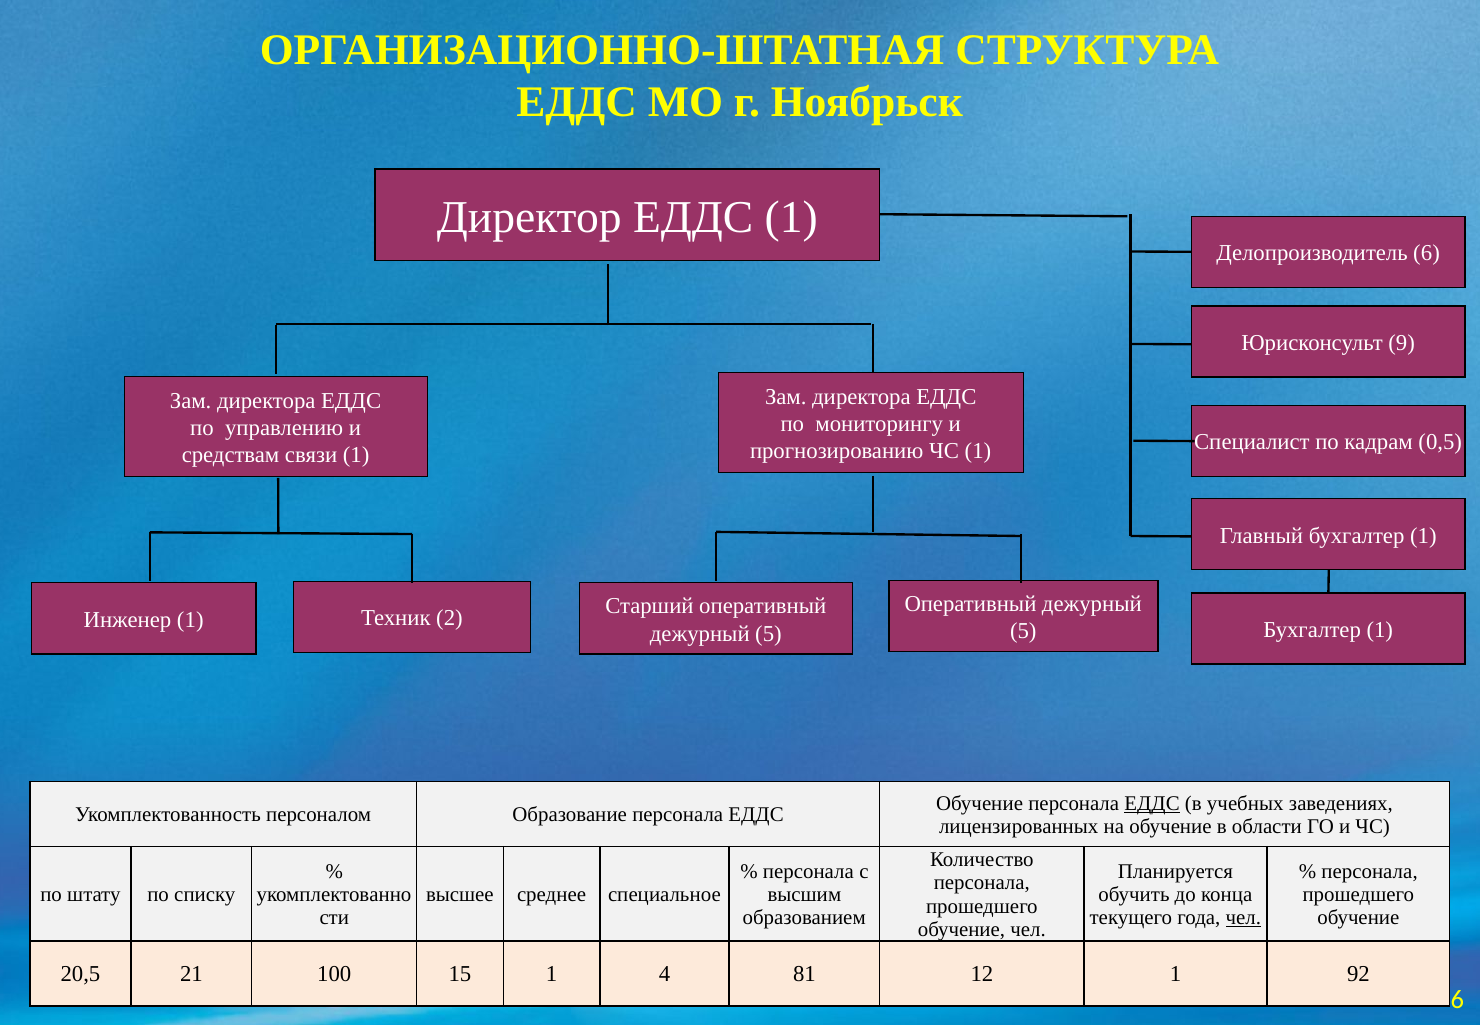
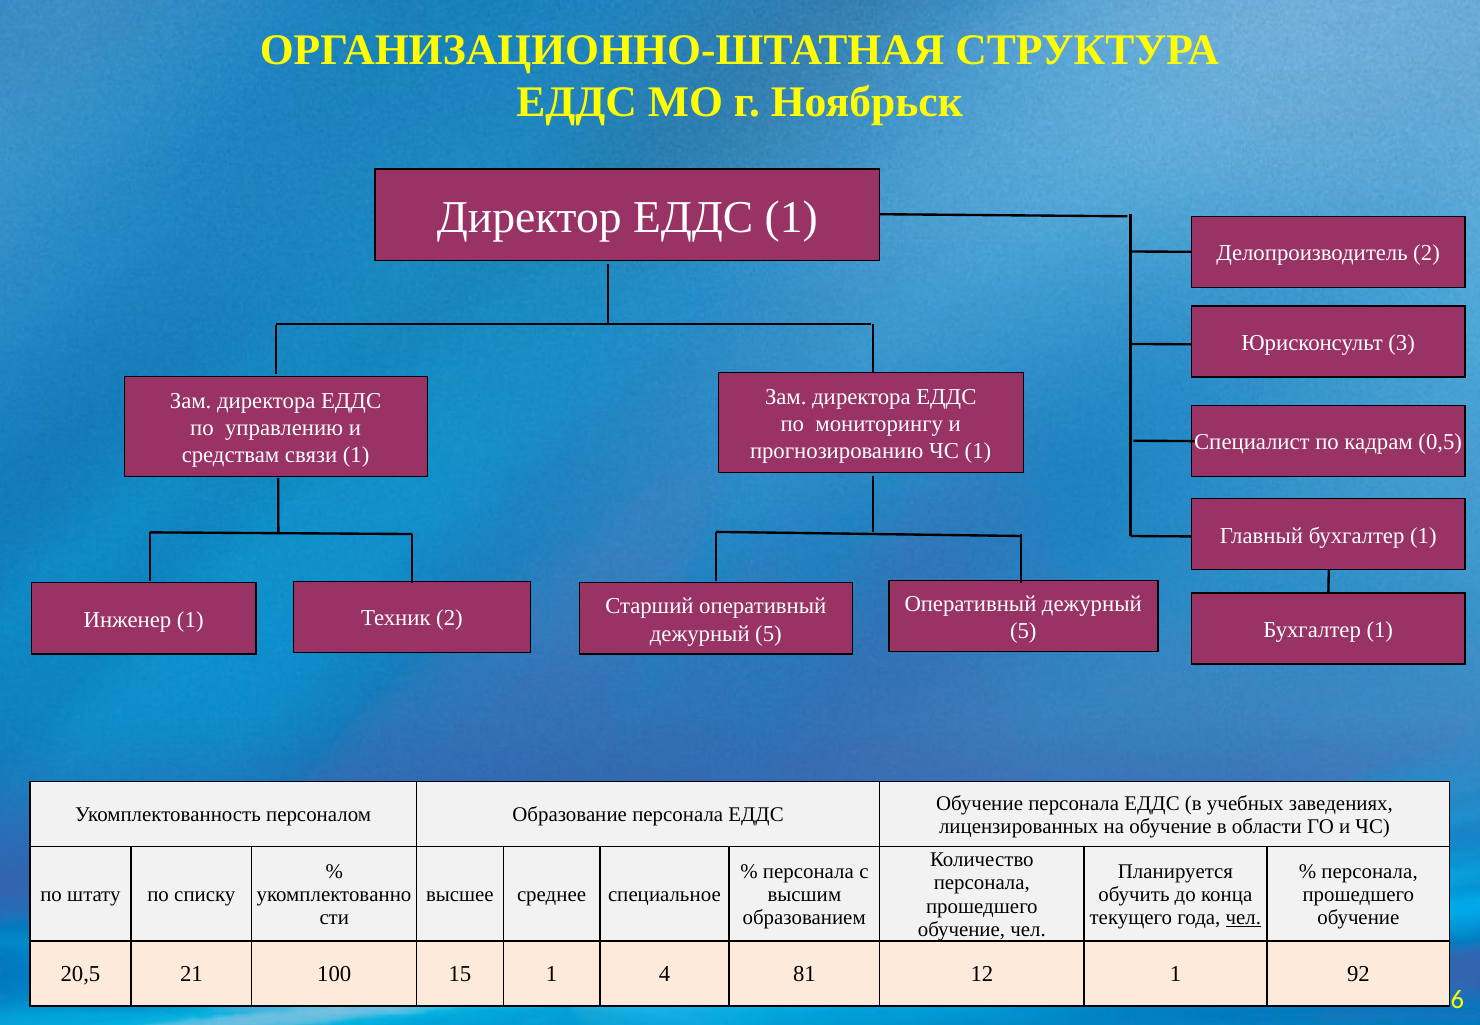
Делопроизводитель 6: 6 -> 2
9: 9 -> 3
ЕДДС at (1152, 803) underline: present -> none
